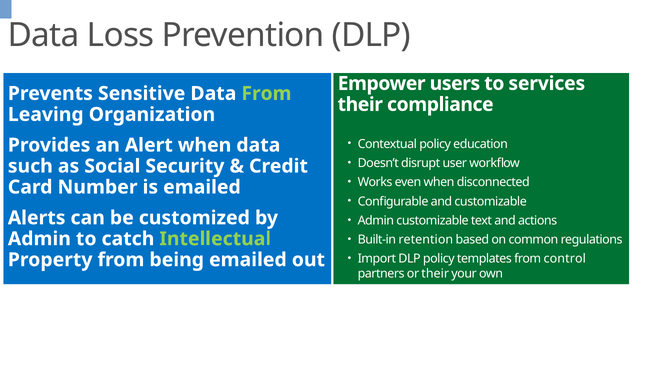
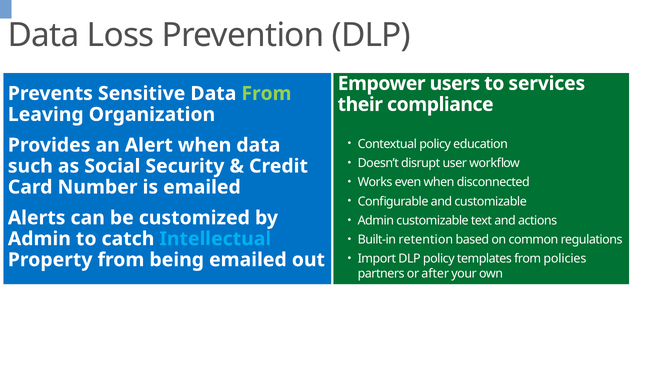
Intellectual colour: light green -> light blue
control: control -> policies
or their: their -> after
